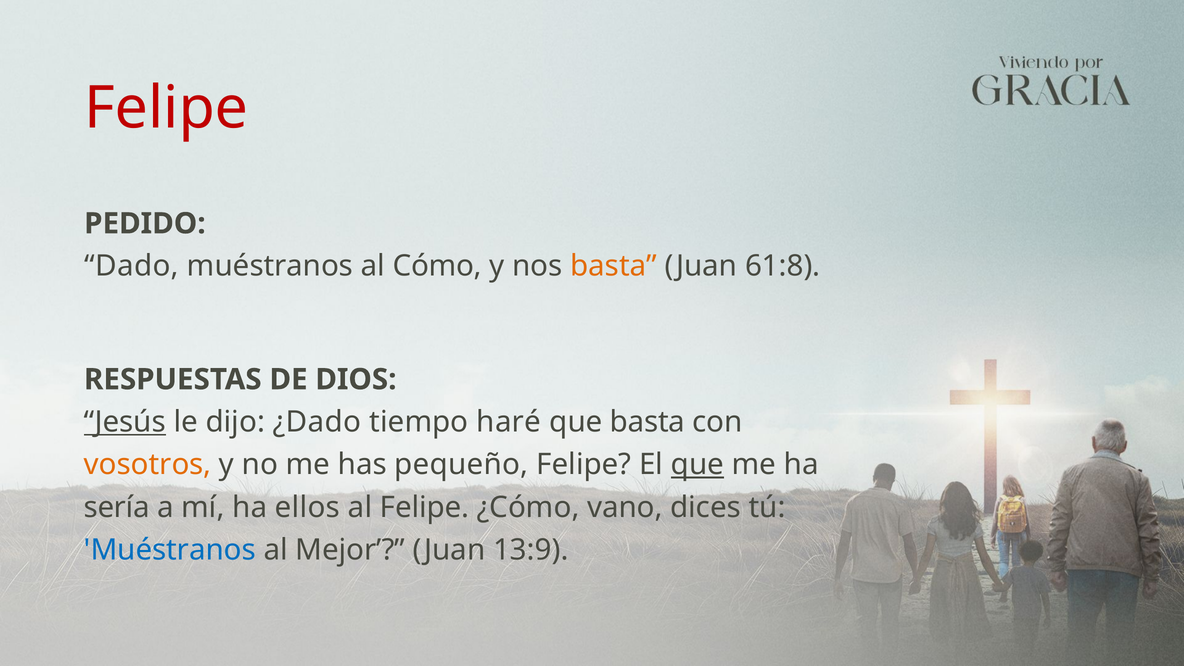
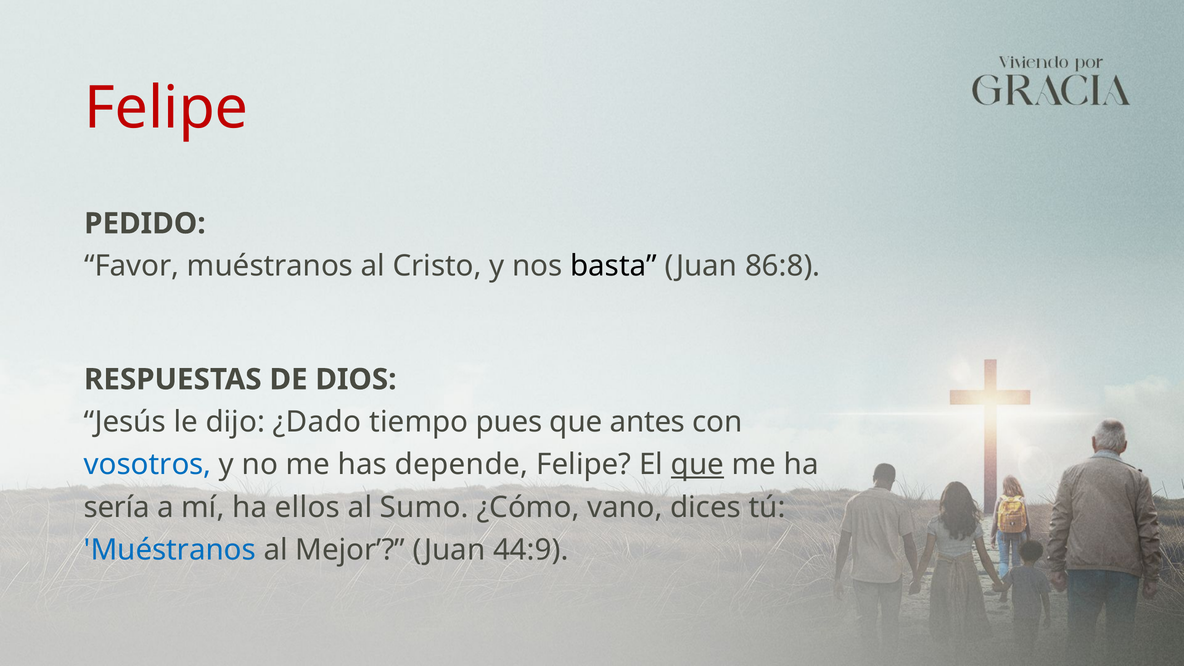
Dado: Dado -> Favor
Cómo: Cómo -> Cristo
basta at (614, 266) colour: orange -> black
61:8: 61:8 -> 86:8
Jesús underline: present -> none
haré: haré -> pues
que basta: basta -> antes
vosotros colour: orange -> blue
pequeño: pequeño -> depende
al Felipe: Felipe -> Sumo
13:9: 13:9 -> 44:9
